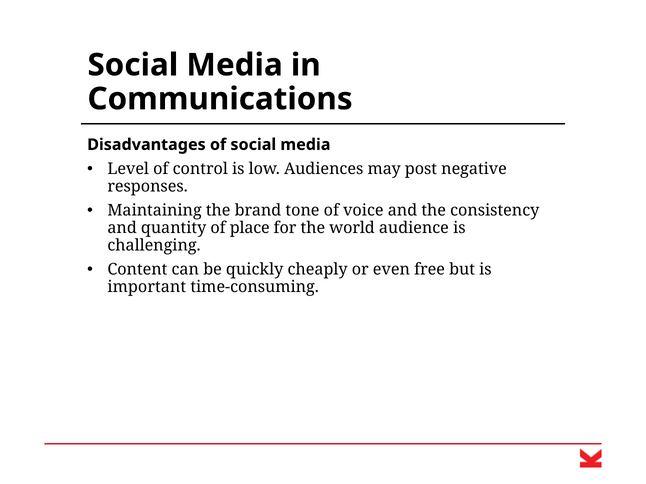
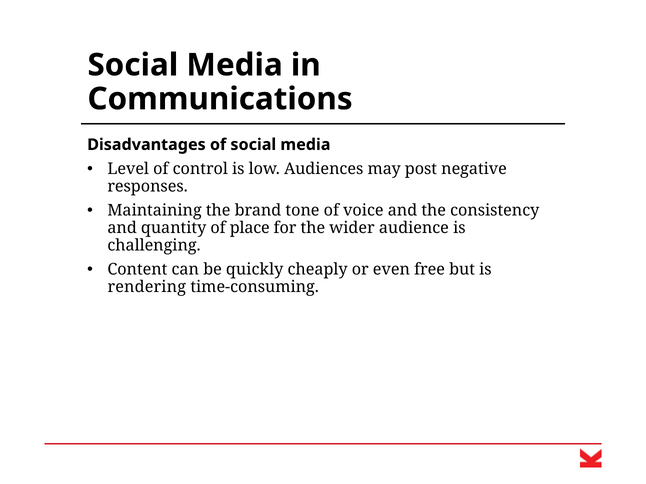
world: world -> wider
important: important -> rendering
